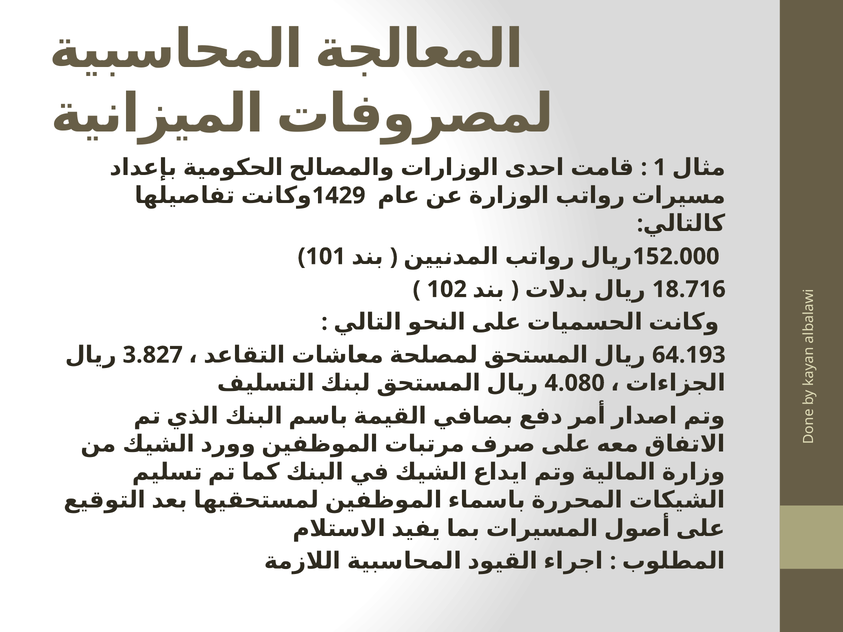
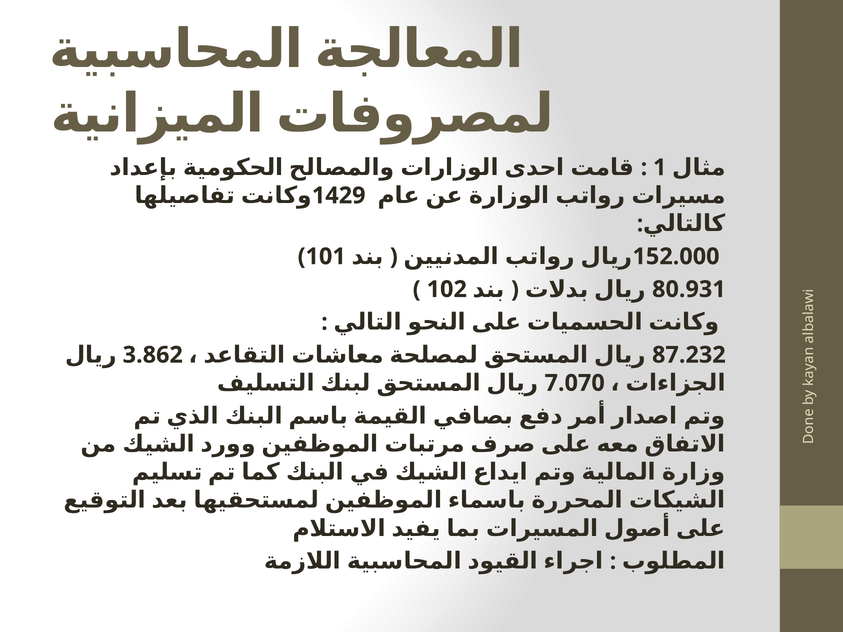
18.716: 18.716 -> 80.931
3.827: 3.827 -> 3.862
64.193: 64.193 -> 87.232
4.080: 4.080 -> 7.070
